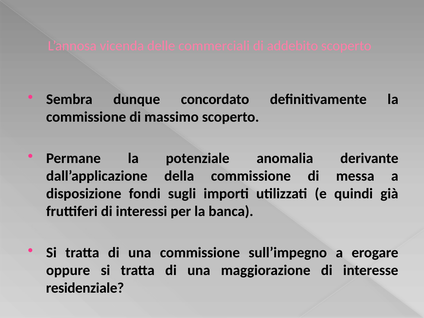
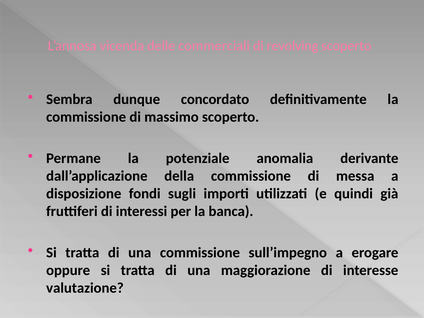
addebito: addebito -> revolving
residenziale: residenziale -> valutazione
